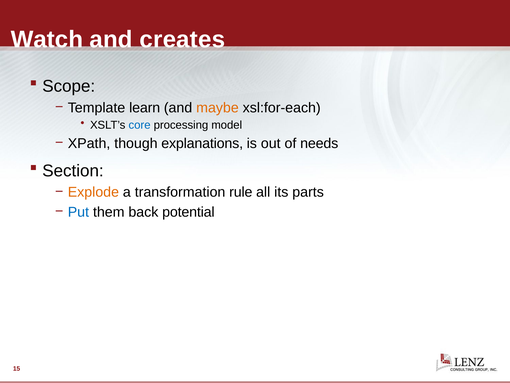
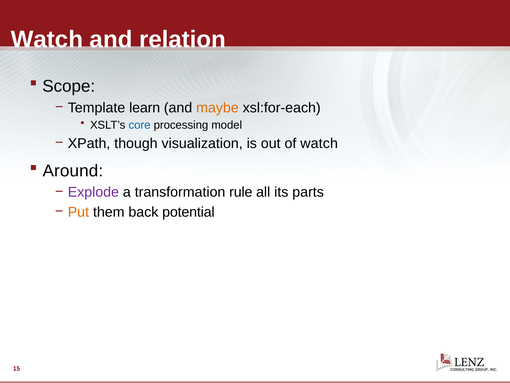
creates: creates -> relation
explanations: explanations -> visualization
of needs: needs -> watch
Section: Section -> Around
Explode colour: orange -> purple
Put colour: blue -> orange
